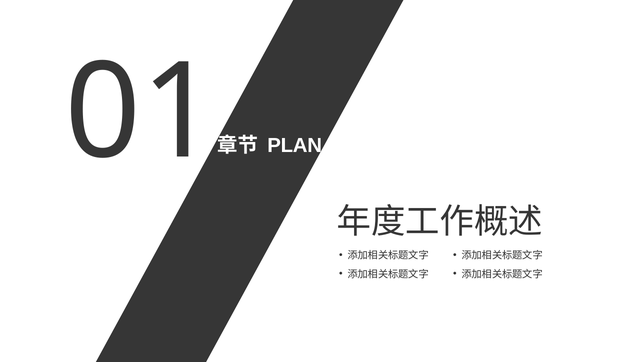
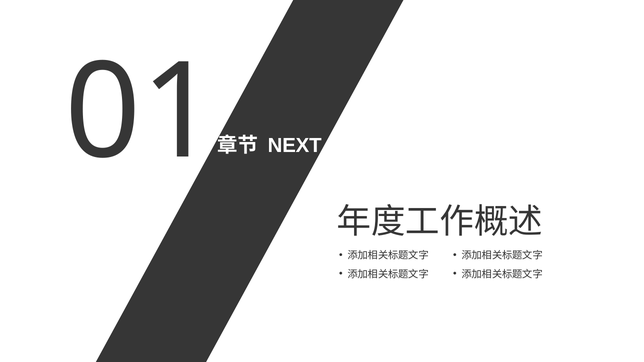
PLAN: PLAN -> NEXT
